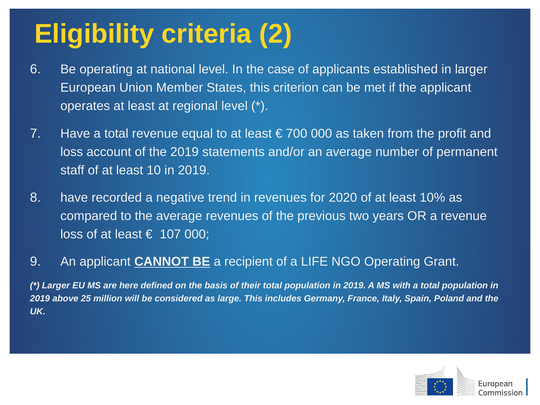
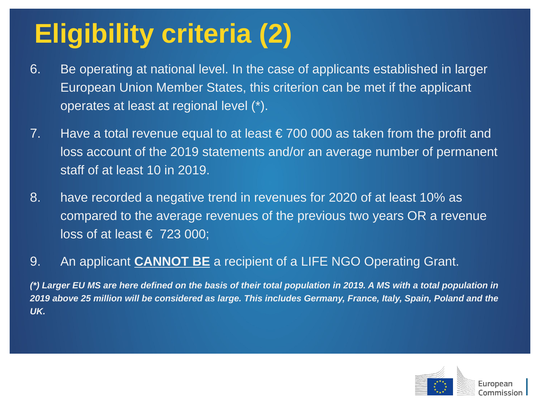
107: 107 -> 723
